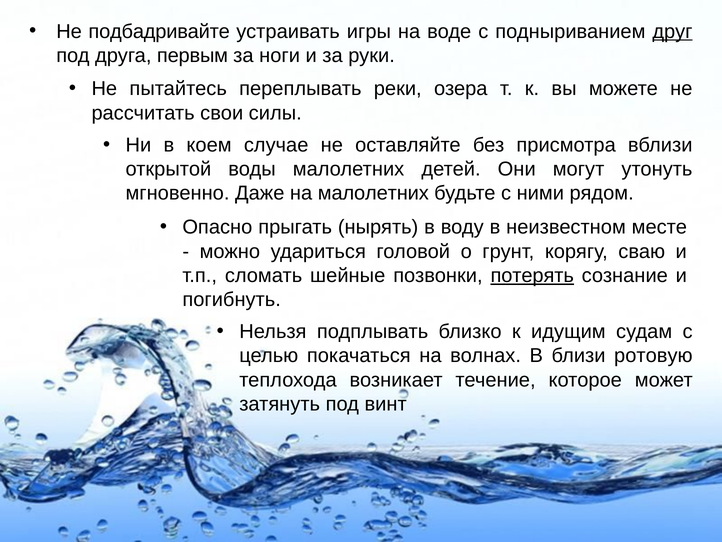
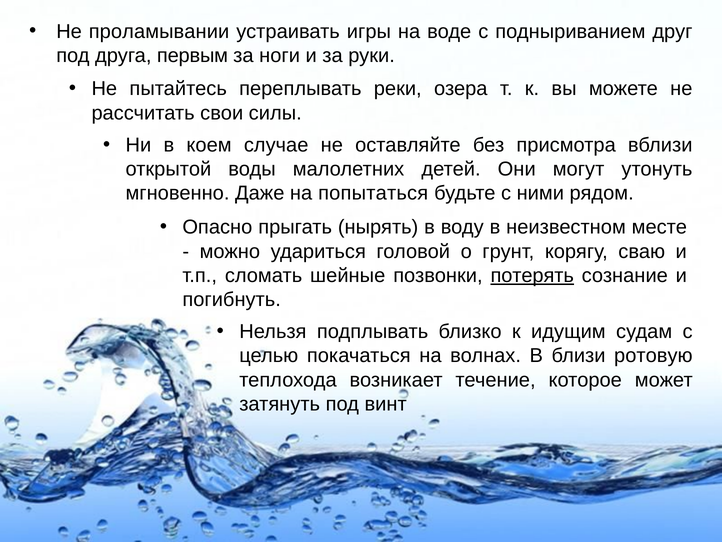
подбадривайте: подбадривайте -> проламывании
друг underline: present -> none
на малолетних: малолетних -> попытаться
